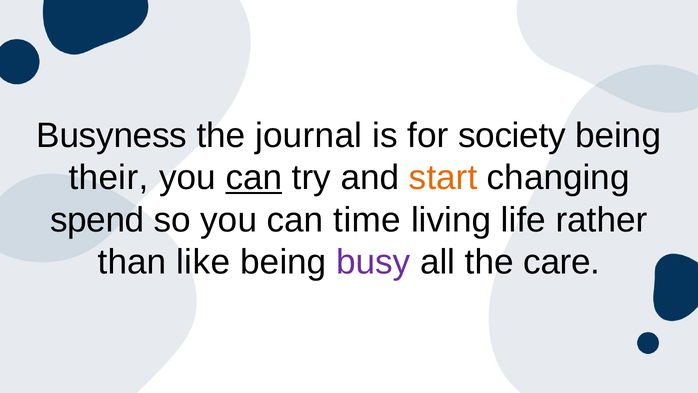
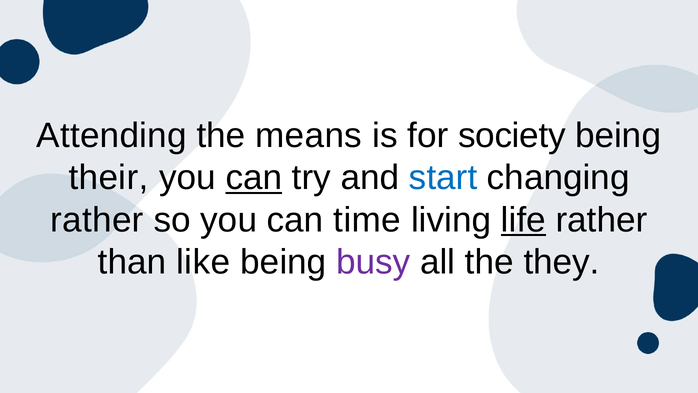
Busyness: Busyness -> Attending
journal: journal -> means
start colour: orange -> blue
spend at (97, 220): spend -> rather
life underline: none -> present
care: care -> they
